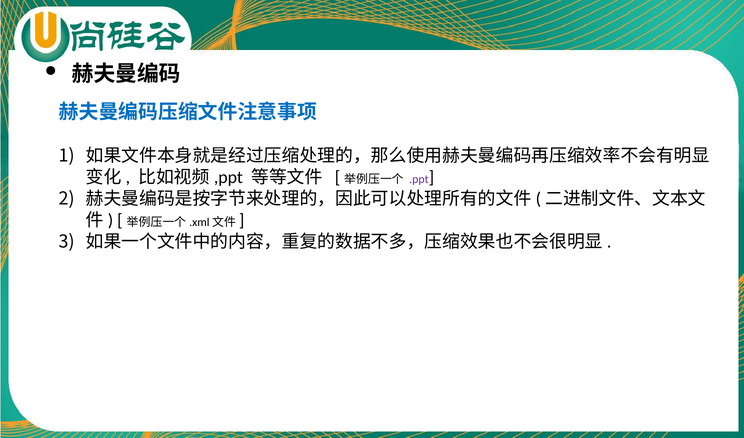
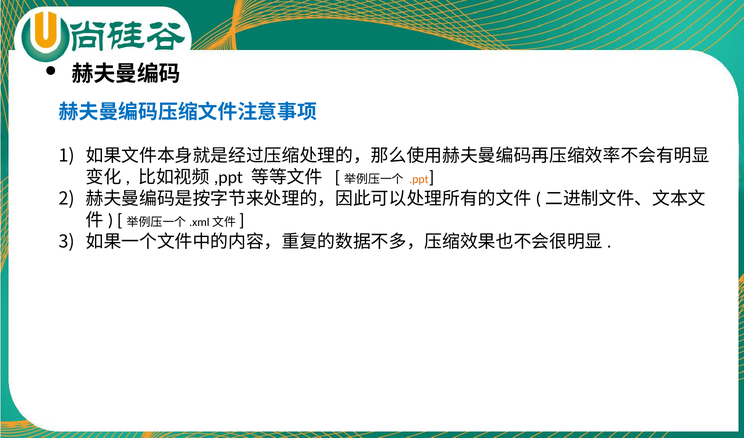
.ppt colour: purple -> orange
